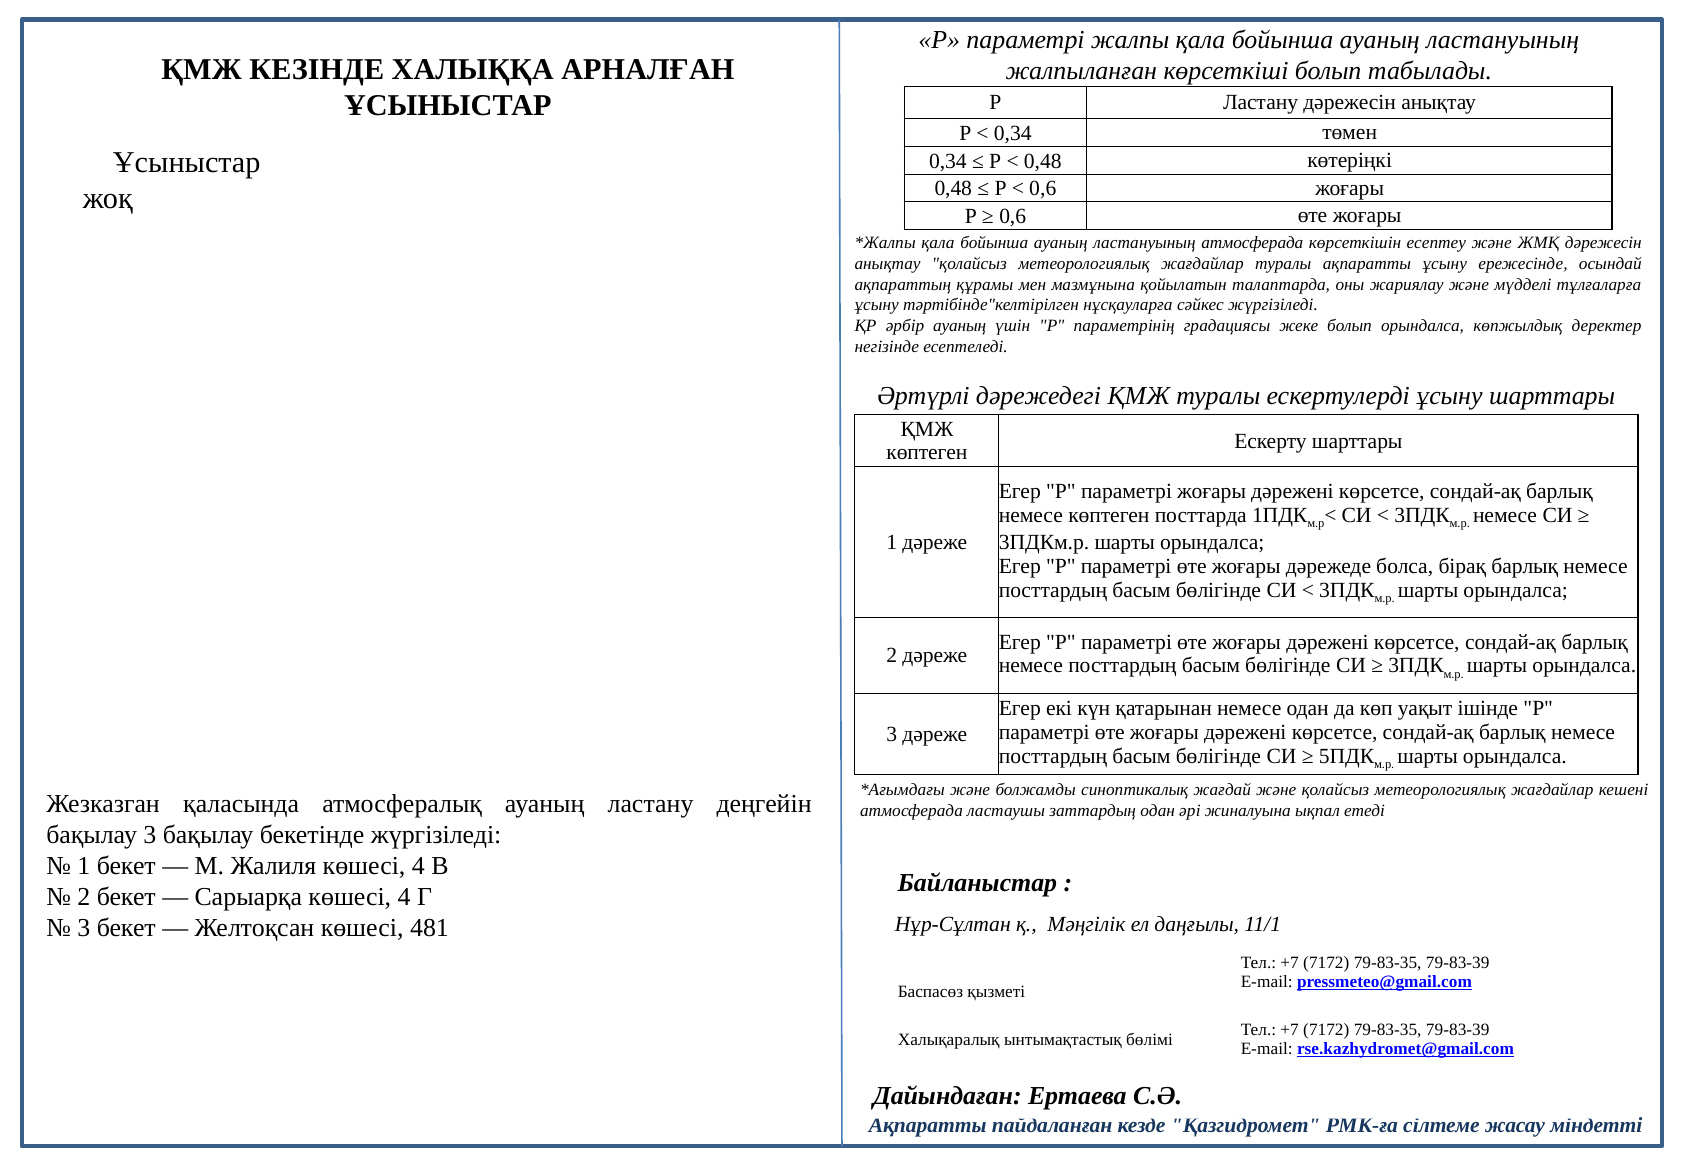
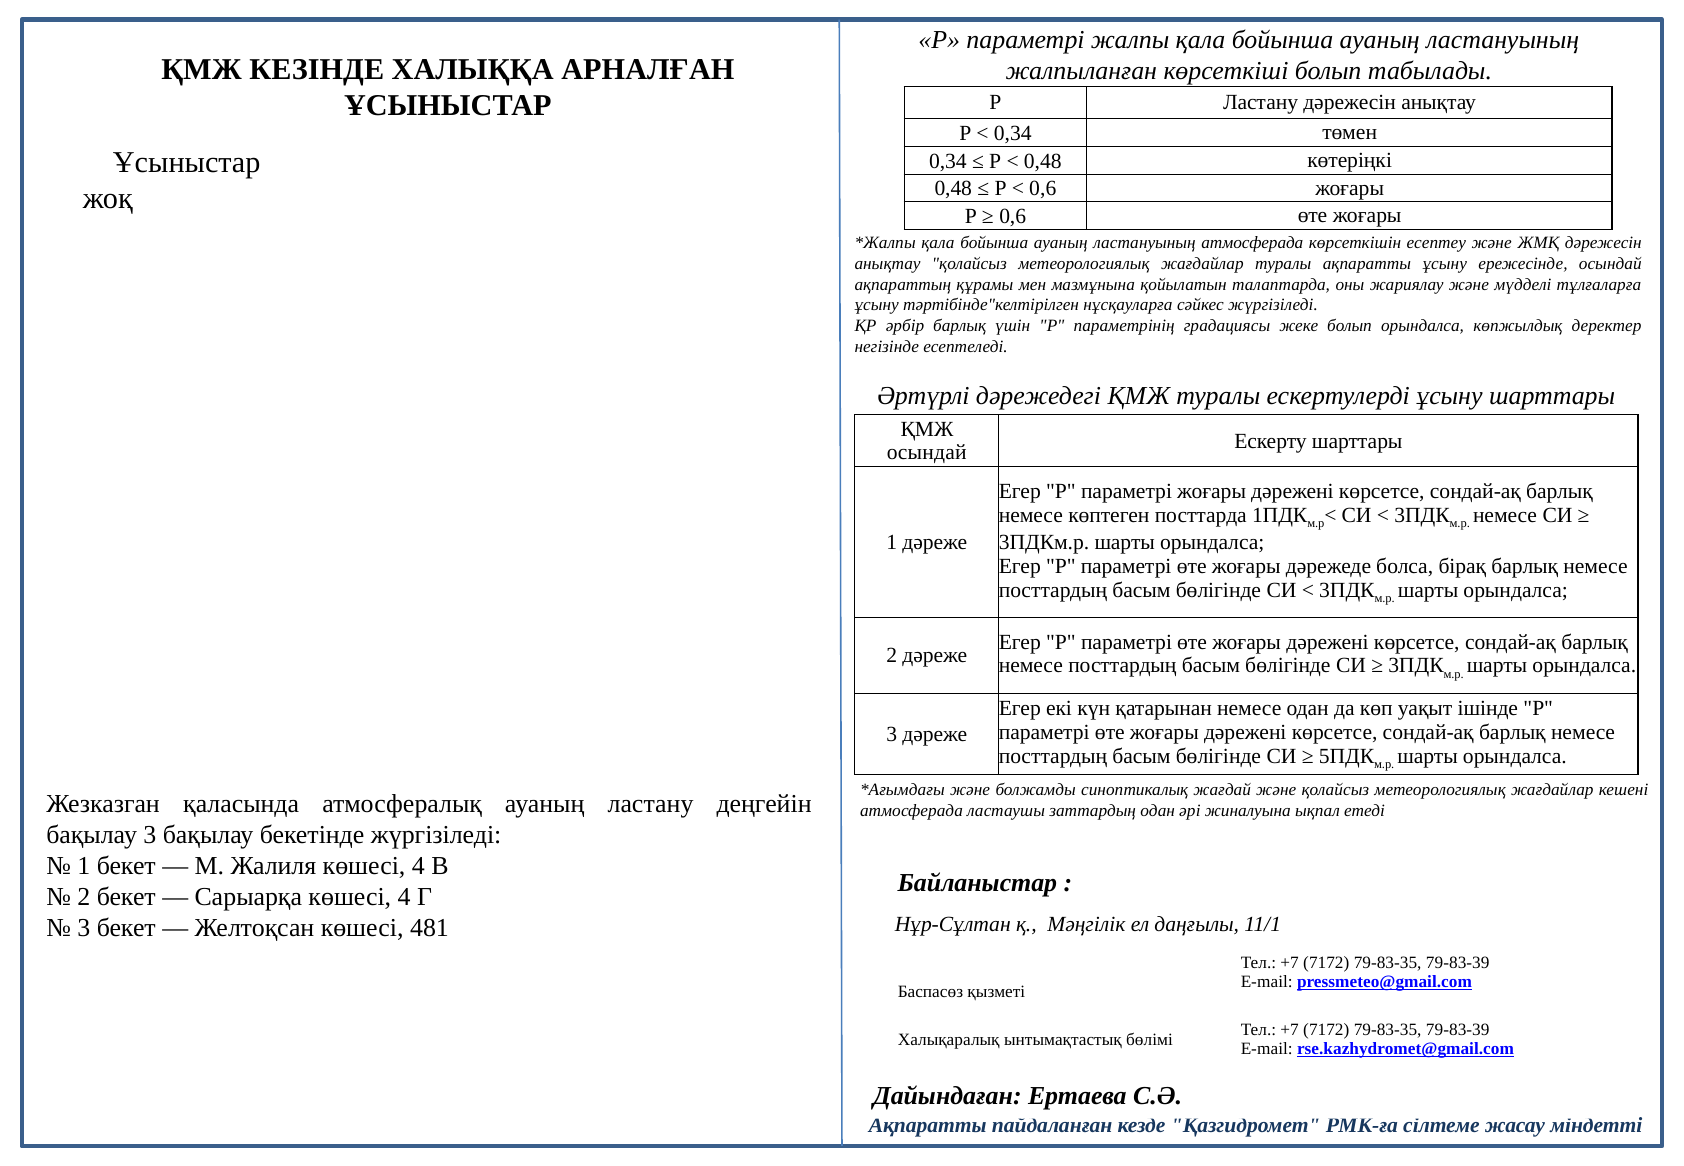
әрбір ауаның: ауаның -> барлық
көптеген at (927, 453): көптеген -> осындай
